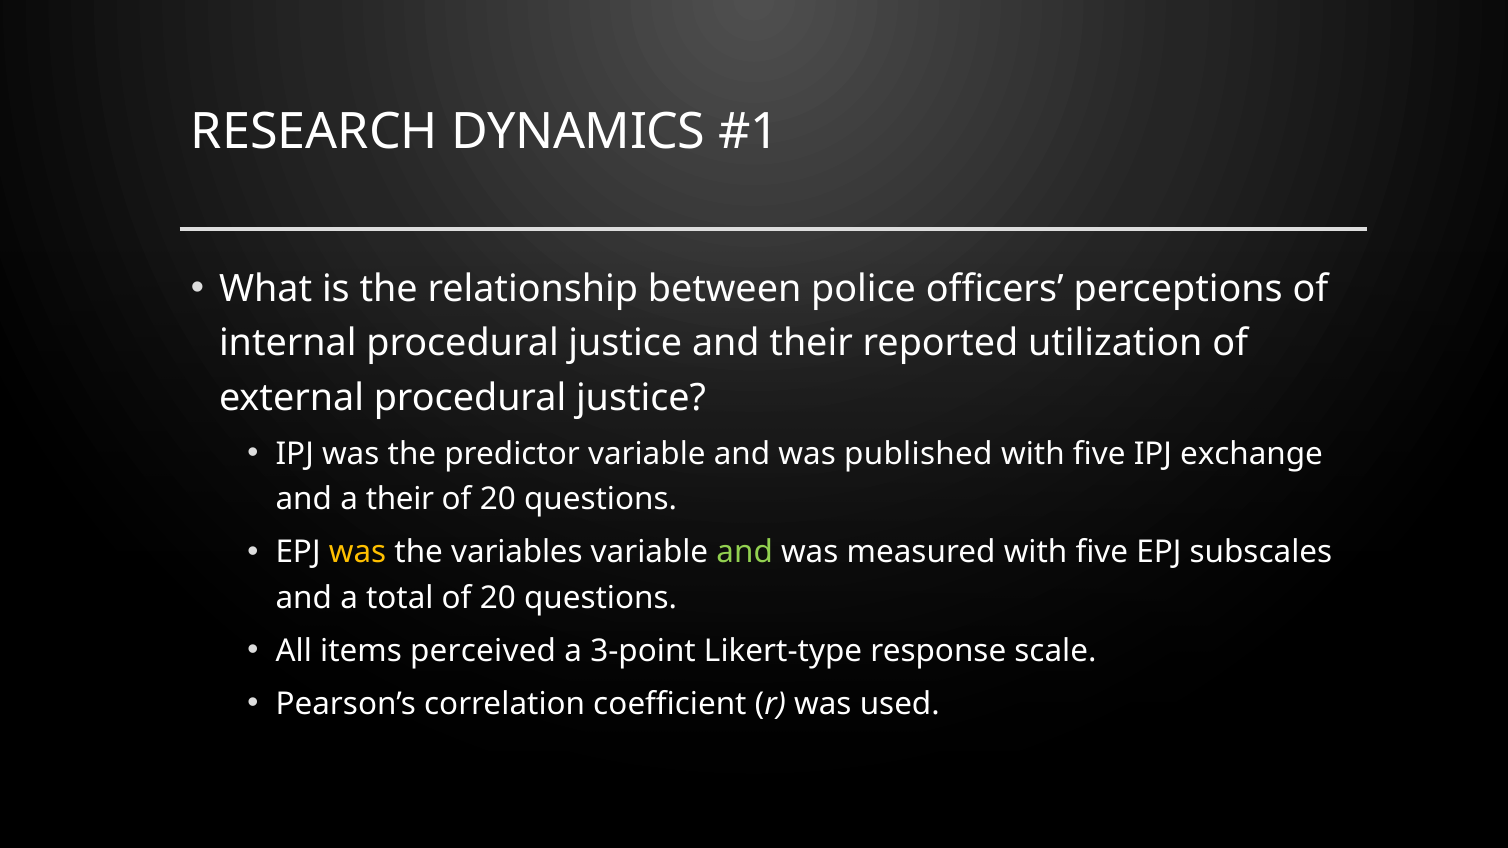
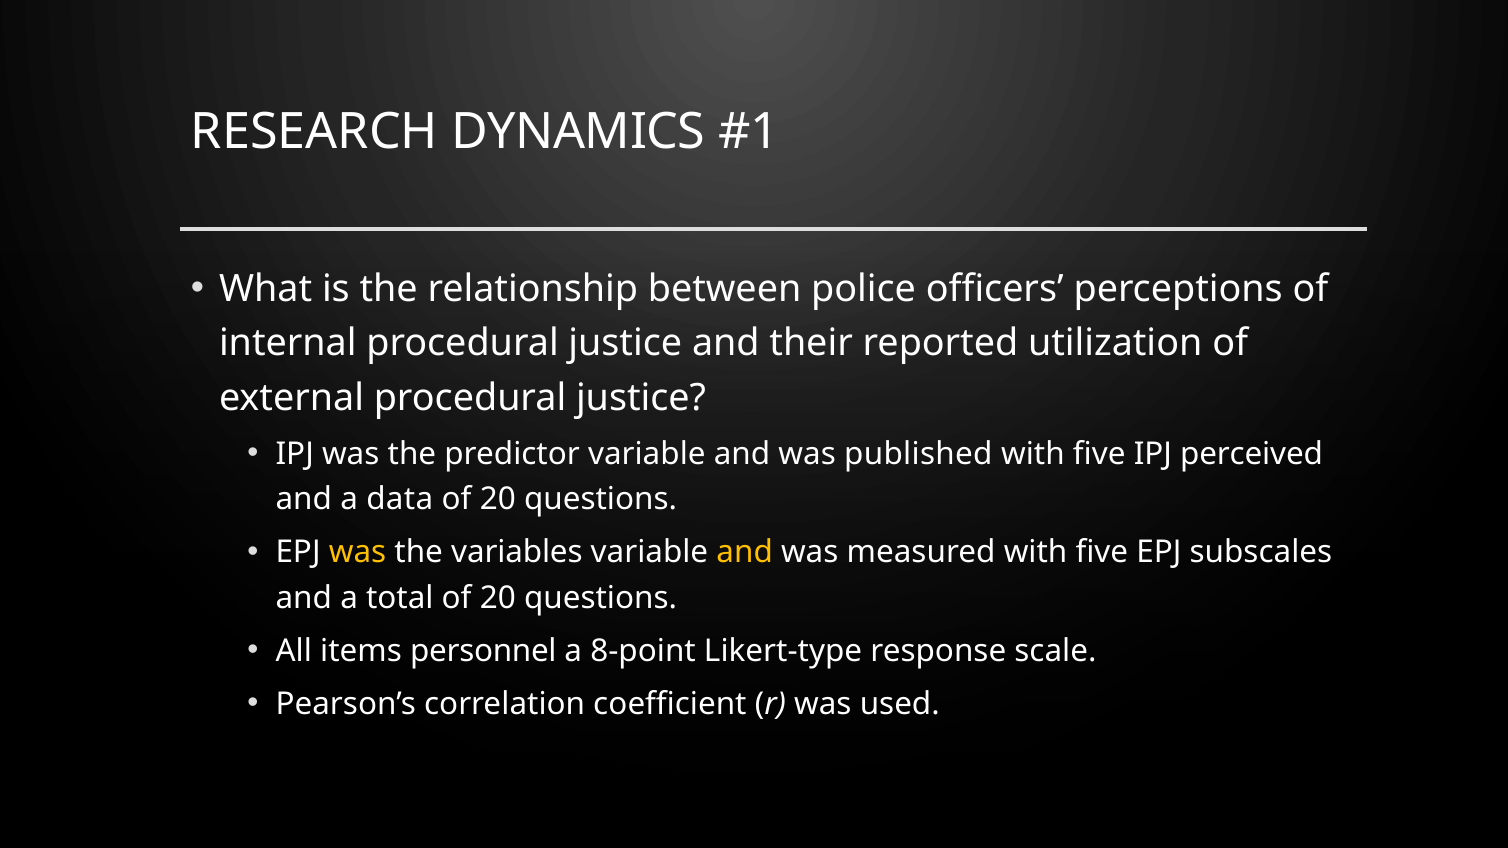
exchange: exchange -> perceived
a their: their -> data
and at (745, 553) colour: light green -> yellow
perceived: perceived -> personnel
3-point: 3-point -> 8-point
